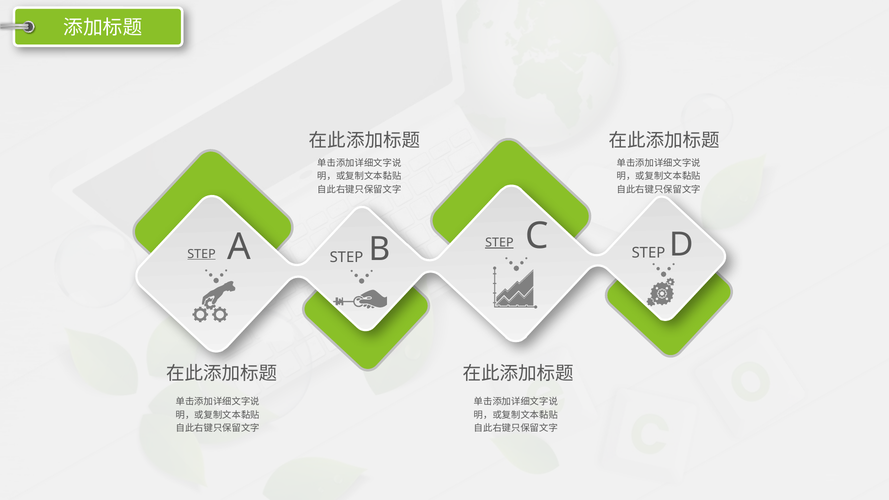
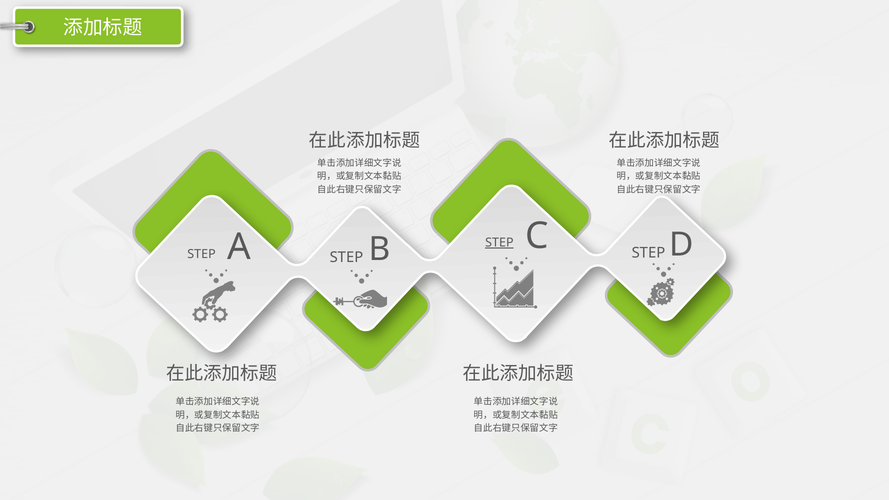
STEP at (201, 254) underline: present -> none
